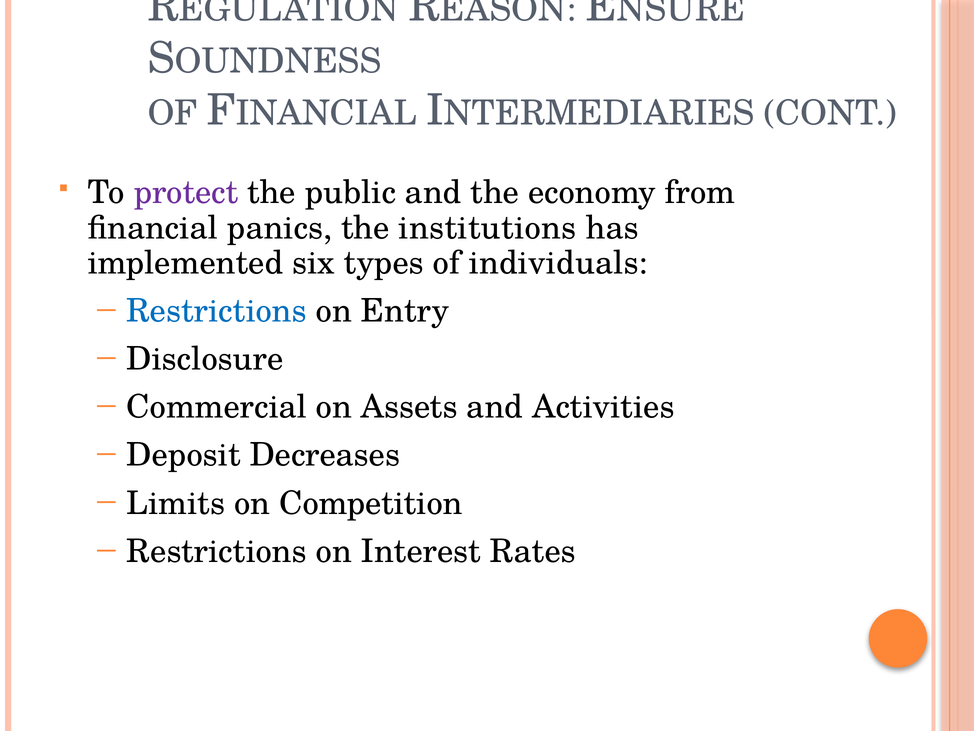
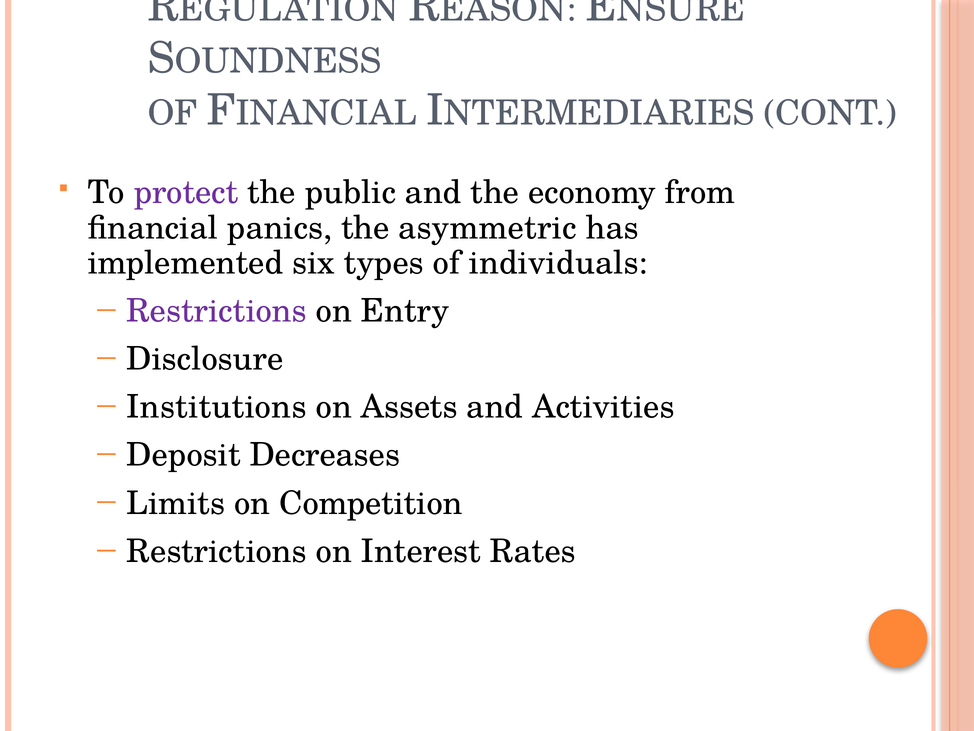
institutions: institutions -> asymmetric
Restrictions at (217, 311) colour: blue -> purple
Commercial: Commercial -> Institutions
